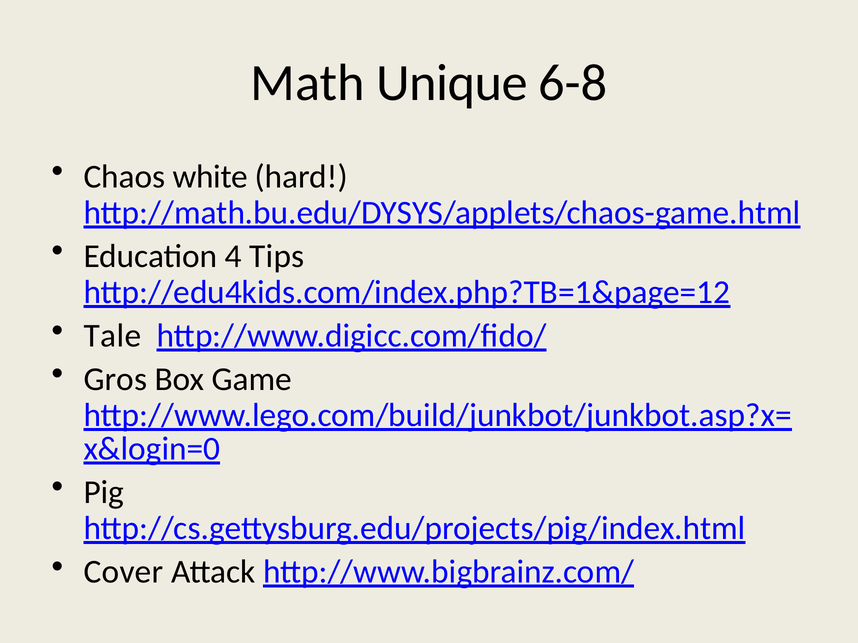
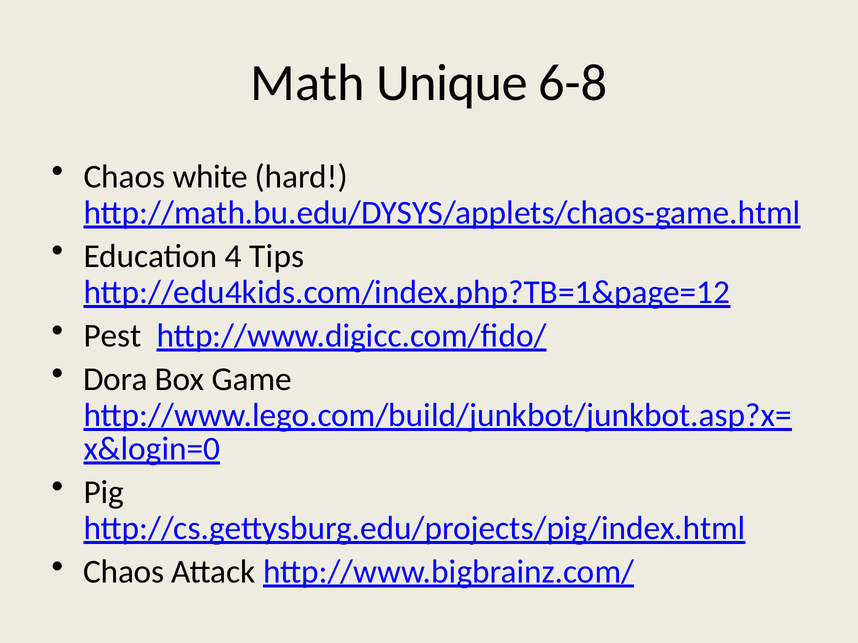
Tale: Tale -> Pest
Gros: Gros -> Dora
Cover at (123, 572): Cover -> Chaos
